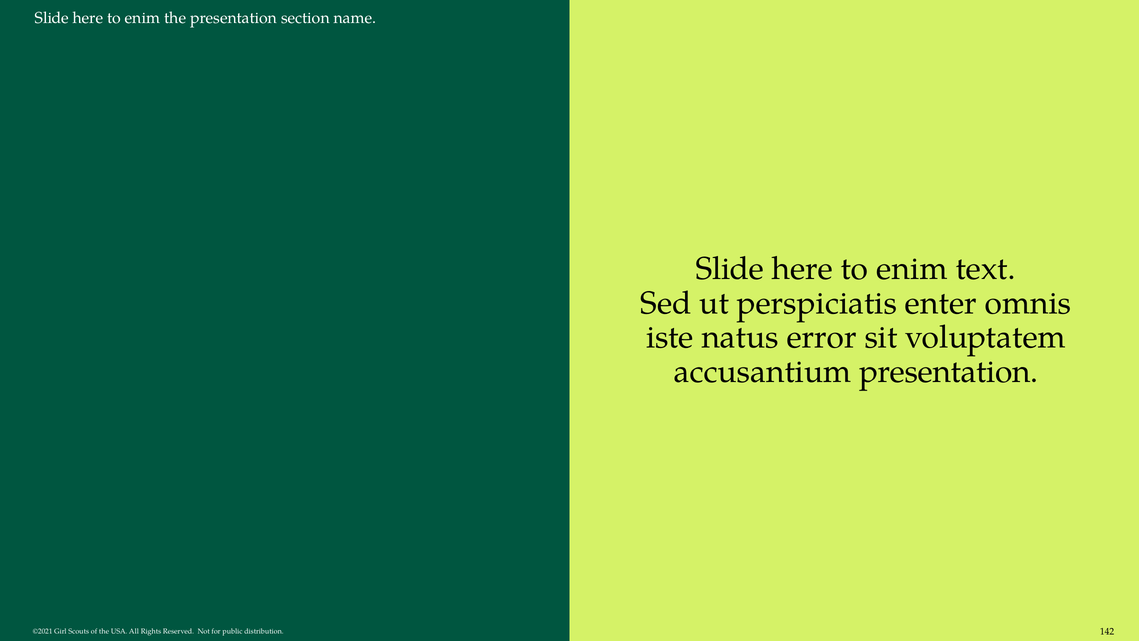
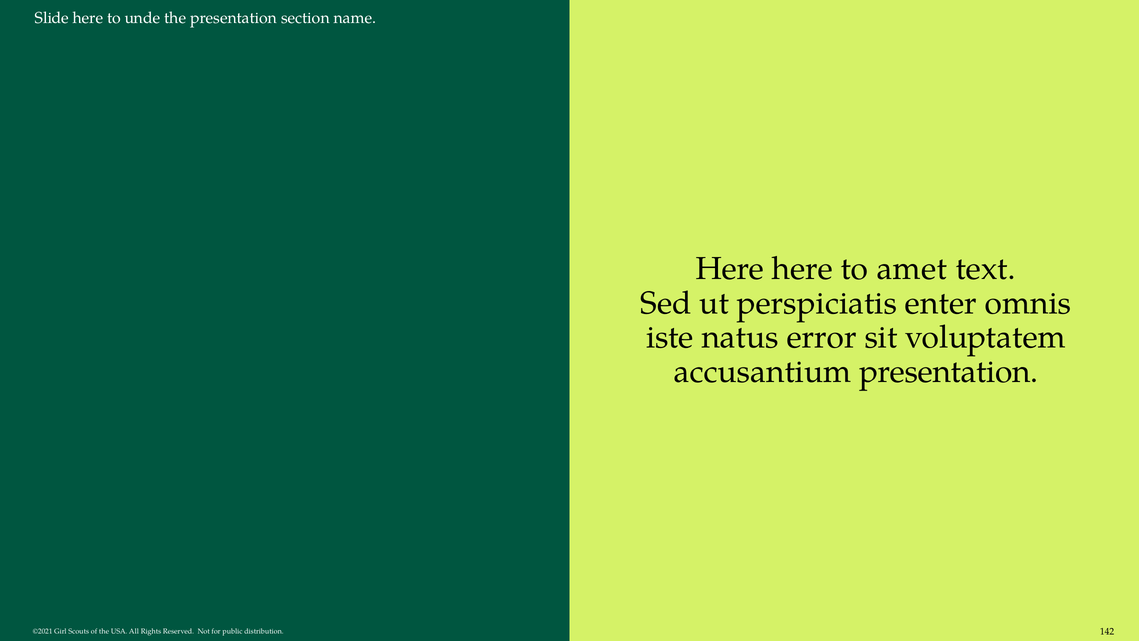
enim at (142, 18): enim -> unde
Slide at (730, 269): Slide -> Here
enim at (912, 269): enim -> amet
